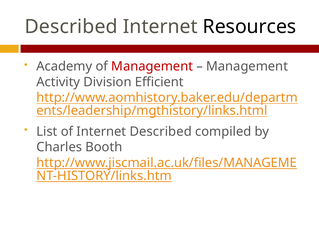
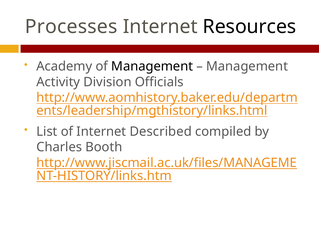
Described at (71, 27): Described -> Processes
Management at (152, 66) colour: red -> black
Efficient: Efficient -> Officials
